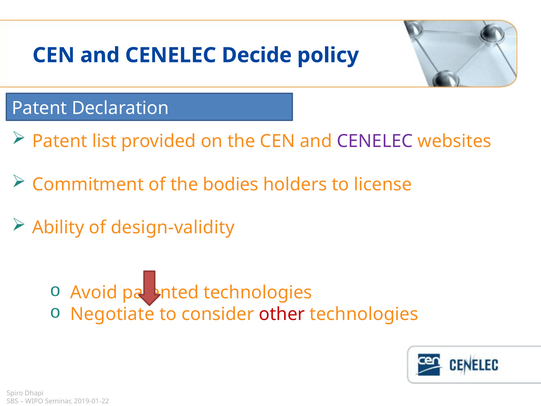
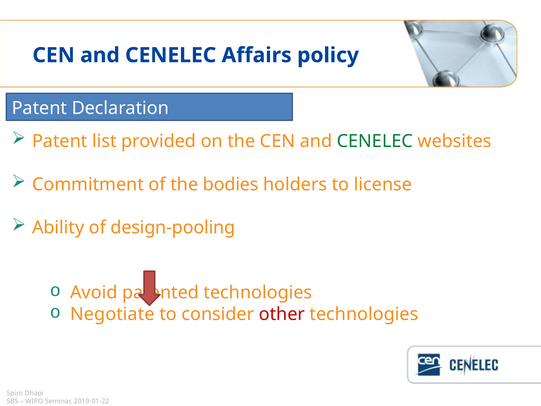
Decide: Decide -> Affairs
CENELEC at (375, 141) colour: purple -> green
design-validity: design-validity -> design-pooling
